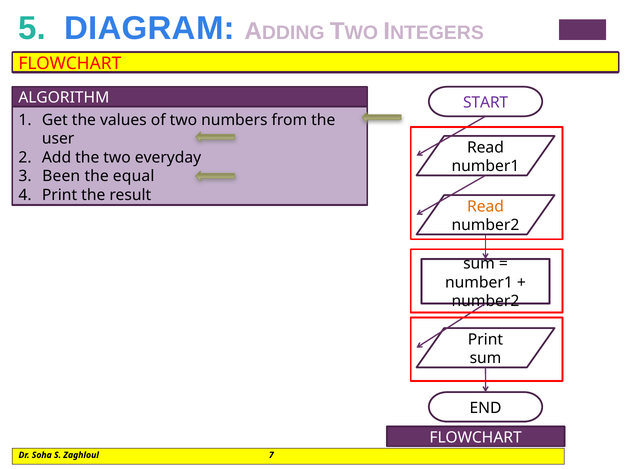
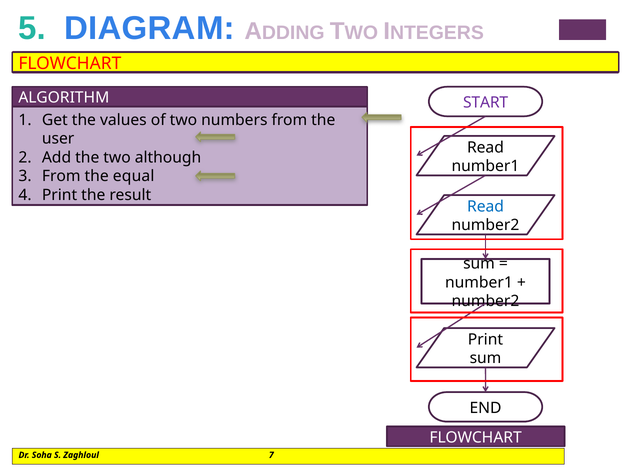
everyday: everyday -> although
Been at (61, 176): Been -> From
Read at (486, 207) colour: orange -> blue
